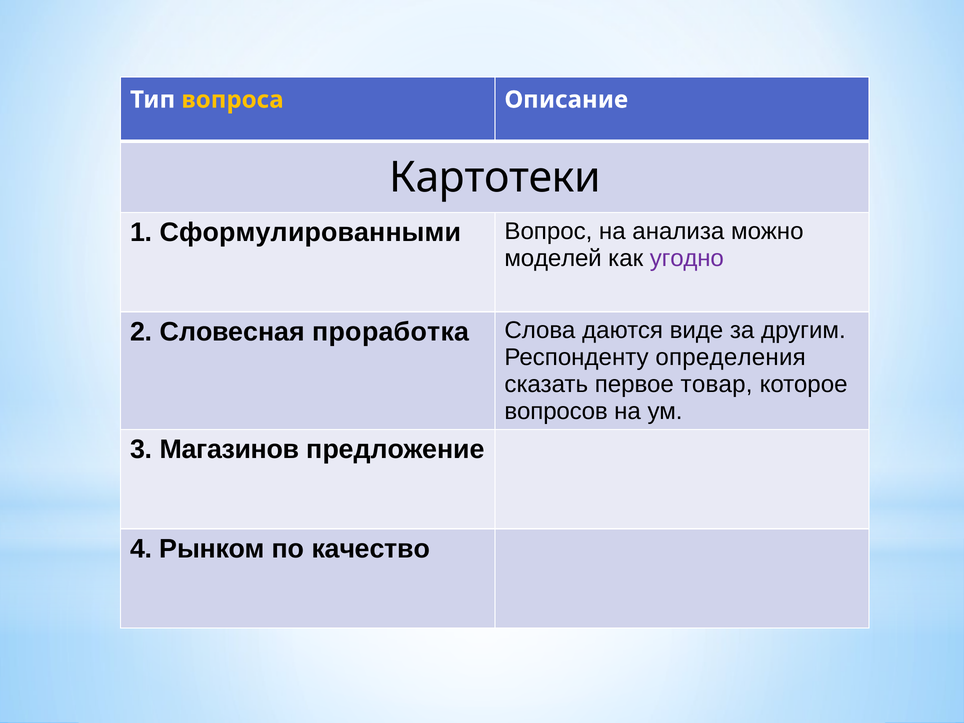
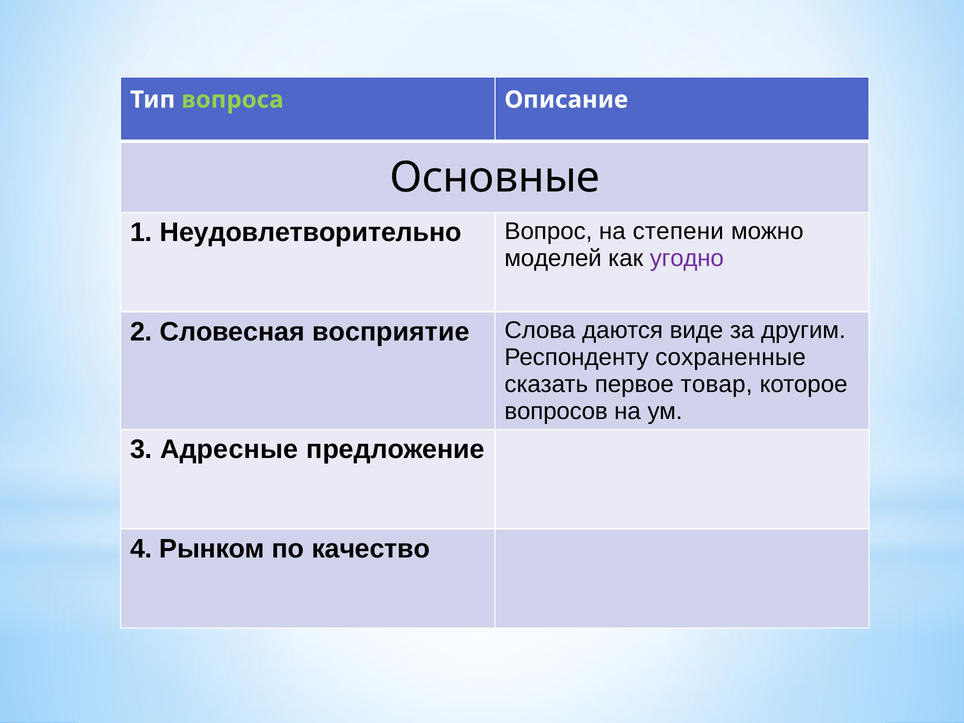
вопроса colour: yellow -> light green
Картотеки: Картотеки -> Основные
Сформулированными: Сформулированными -> Неудовлетворительно
анализа: анализа -> степени
проработка: проработка -> восприятие
определения: определения -> сохраненные
Магазинов: Магазинов -> Адресные
